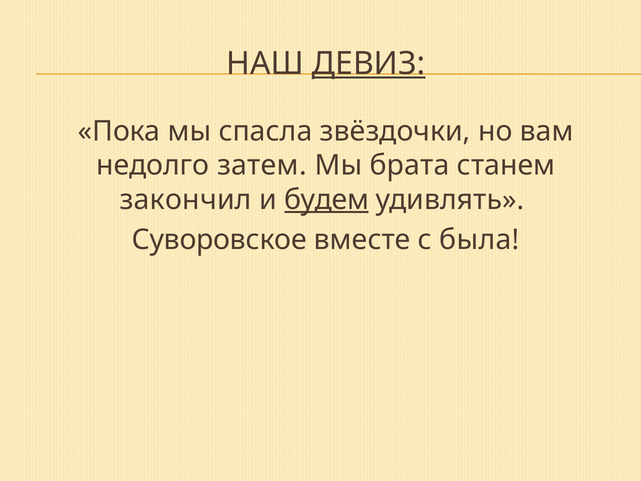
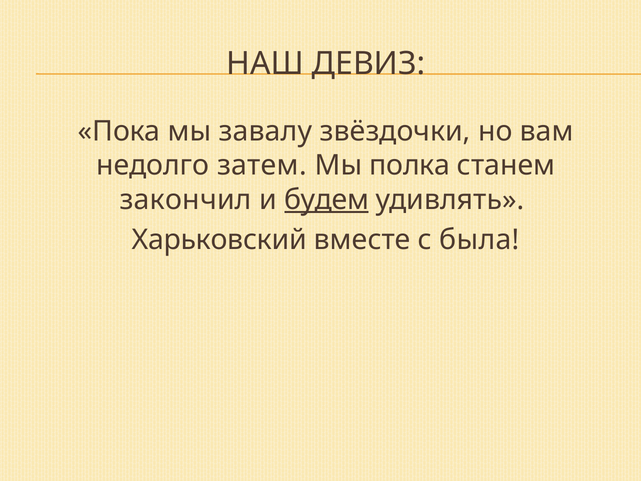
ДЕВИЗ underline: present -> none
спасла: спасла -> завалу
брата: брата -> полка
Суворовское: Суворовское -> Харьковский
